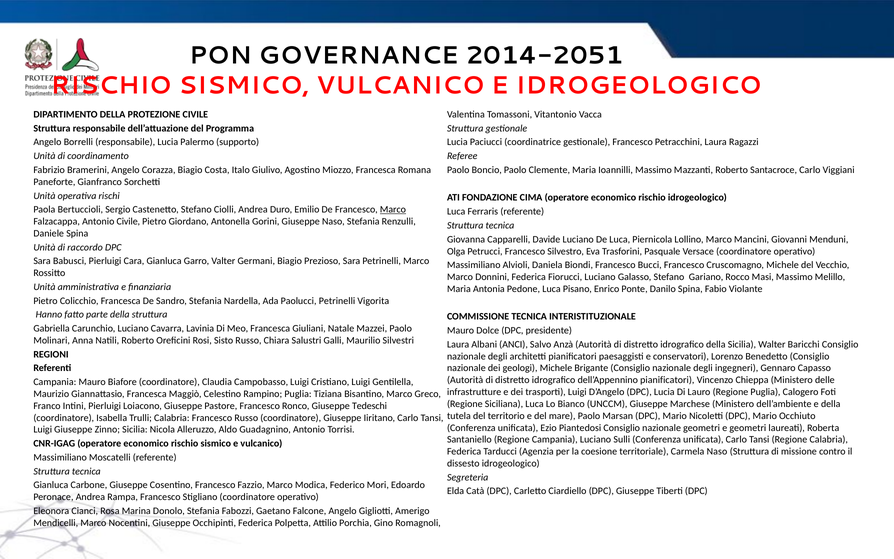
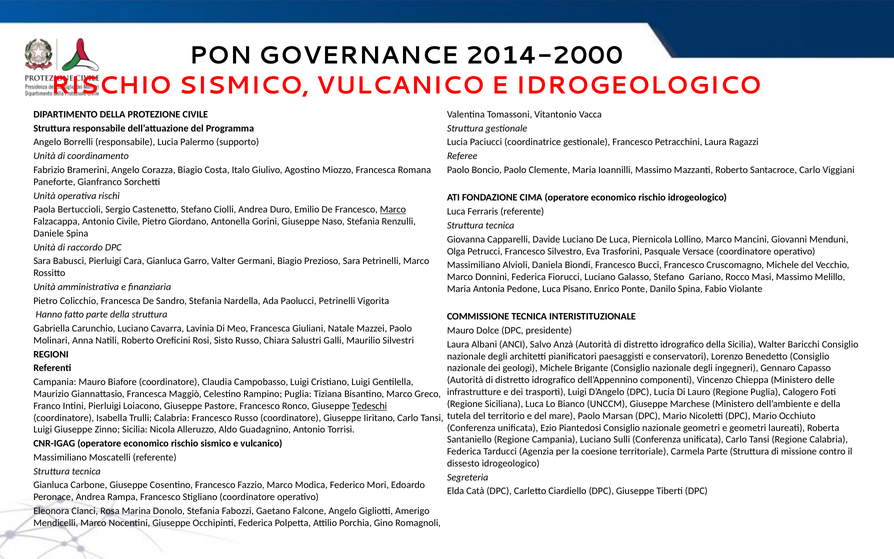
2014-2051: 2014-2051 -> 2014-2000
dell’Appennino pianificatori: pianificatori -> componenti
Tedeschi underline: none -> present
Carmela Naso: Naso -> Parte
